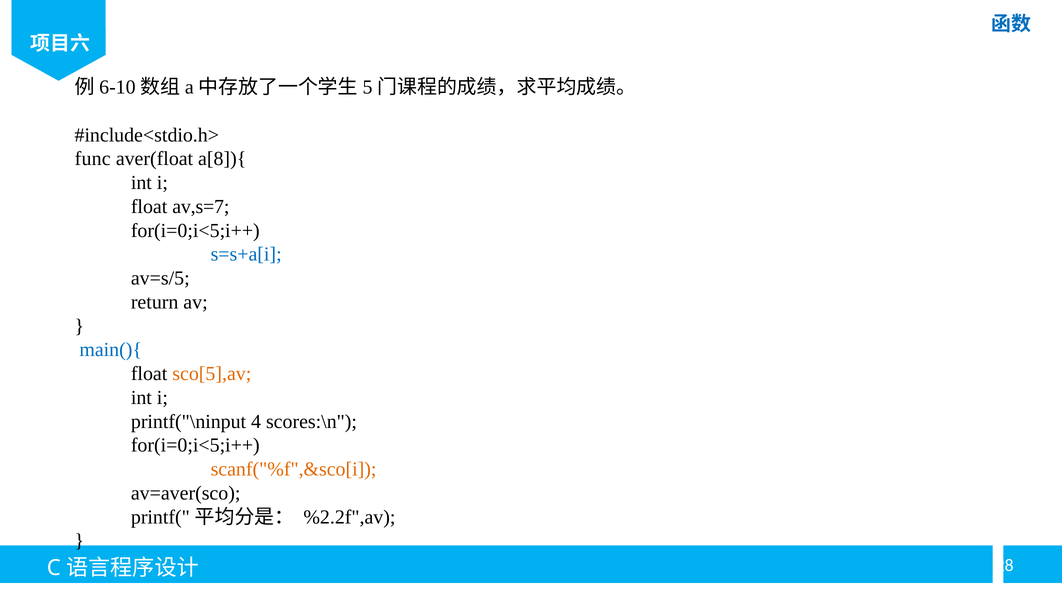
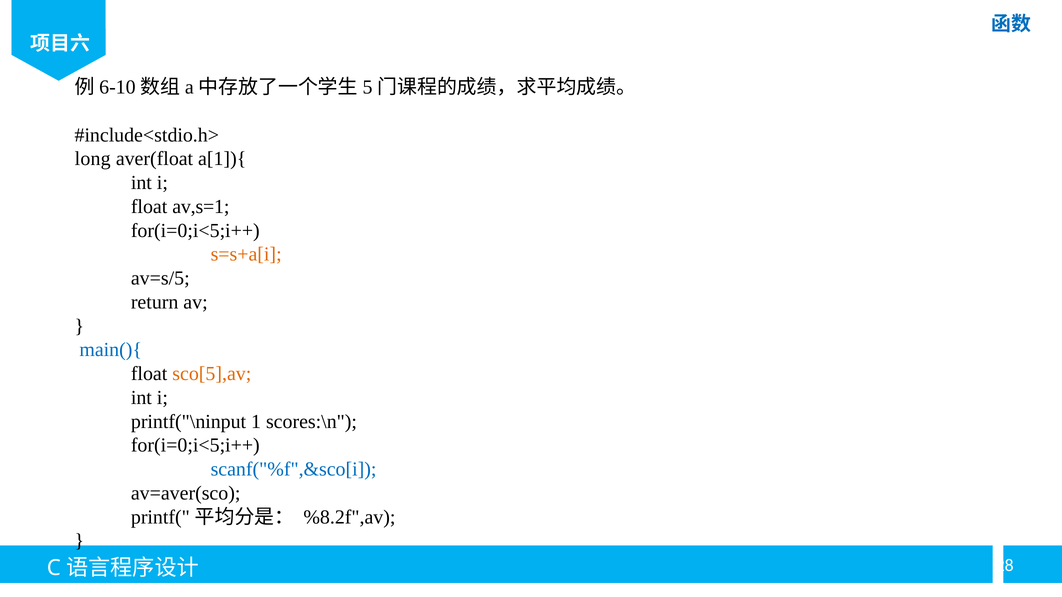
func: func -> long
a[8]){: a[8]){ -> a[1]){
av,s=7: av,s=7 -> av,s=1
s=s+a[i colour: blue -> orange
4: 4 -> 1
scanf("%f",&sco[i colour: orange -> blue
%2.2f",av: %2.2f",av -> %8.2f",av
